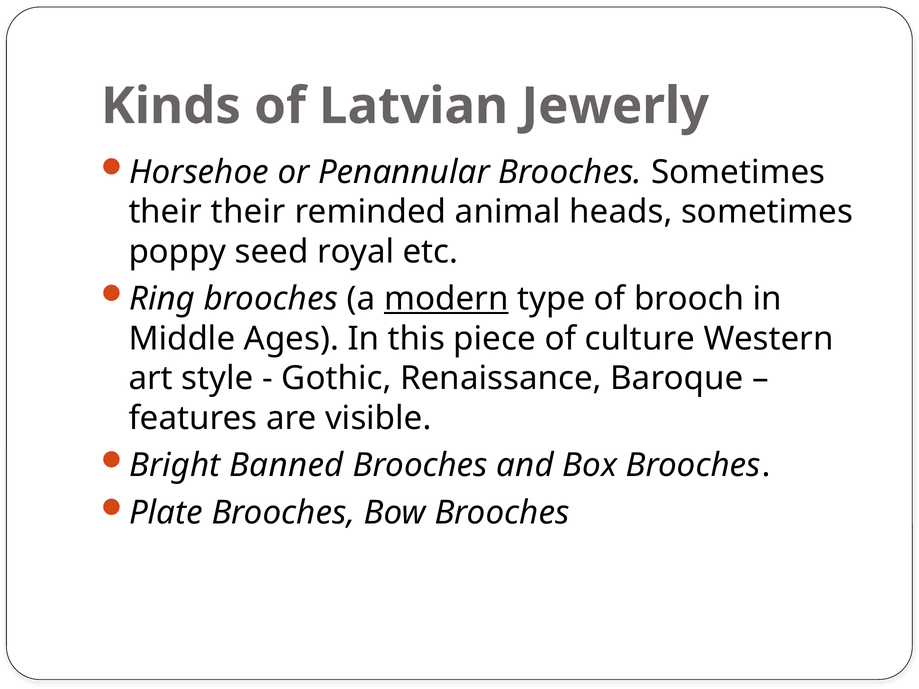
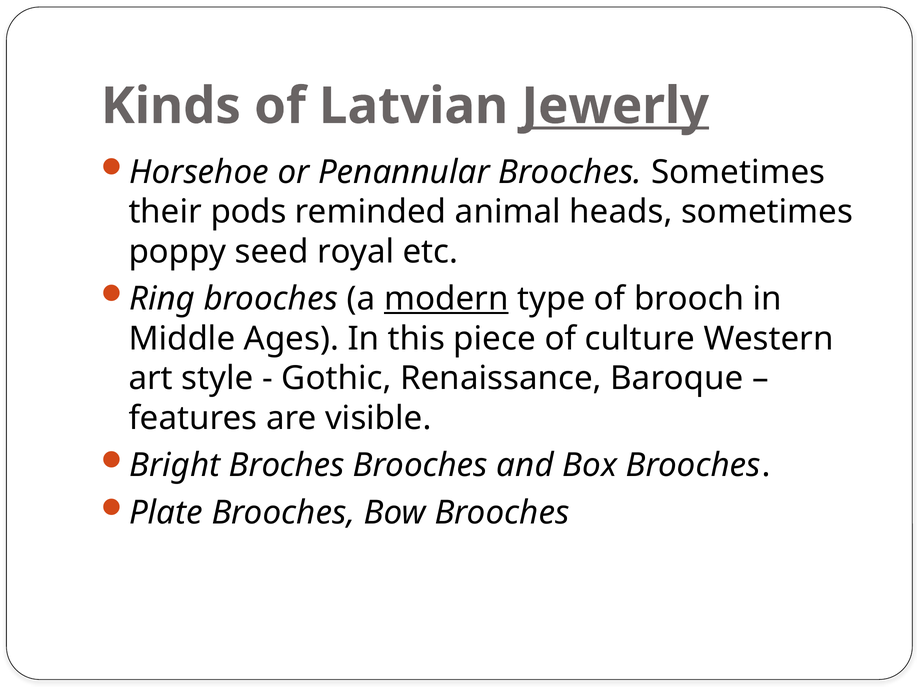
Jewerly underline: none -> present
their their: their -> pods
Banned: Banned -> Broches
